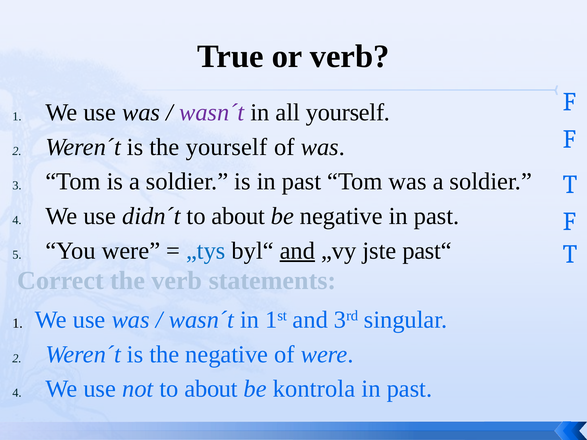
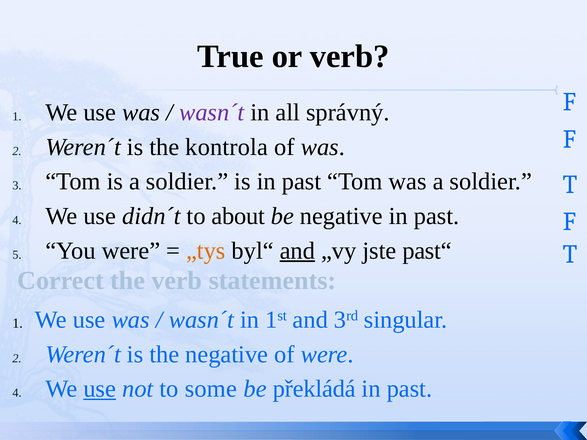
all yourself: yourself -> správný
the yourself: yourself -> kontrola
„tys colour: blue -> orange
use at (100, 389) underline: none -> present
not to about: about -> some
kontrola: kontrola -> překládá
